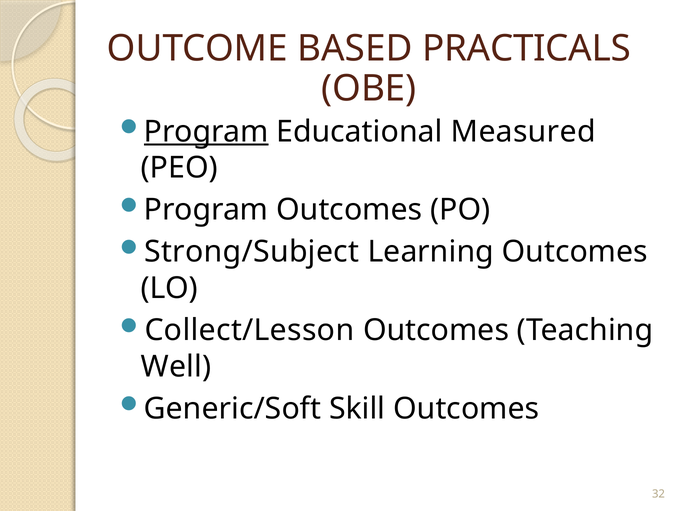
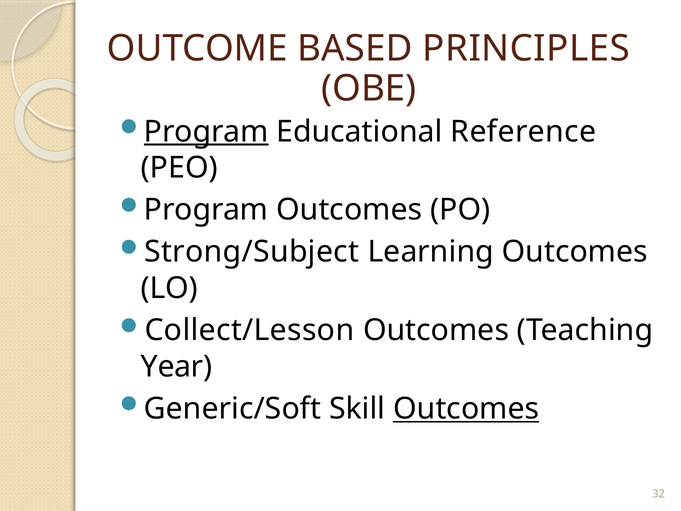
PRACTICALS: PRACTICALS -> PRINCIPLES
Measured: Measured -> Reference
Well: Well -> Year
Outcomes at (466, 409) underline: none -> present
